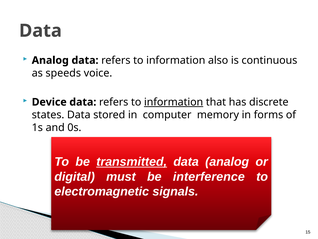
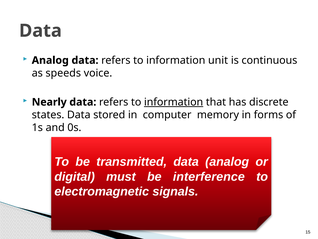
also: also -> unit
Device: Device -> Nearly
transmitted underline: present -> none
